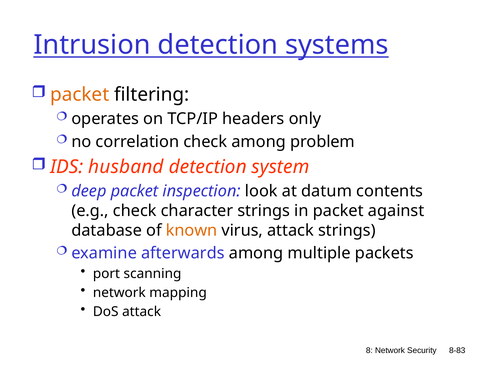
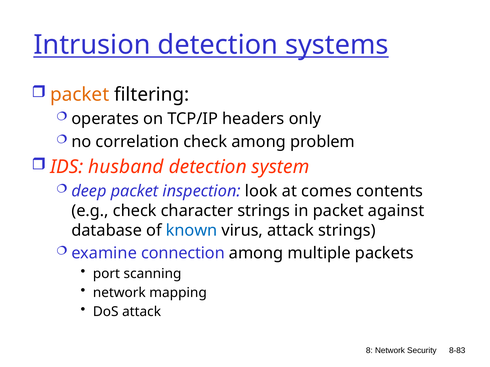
datum: datum -> comes
known colour: orange -> blue
afterwards: afterwards -> connection
